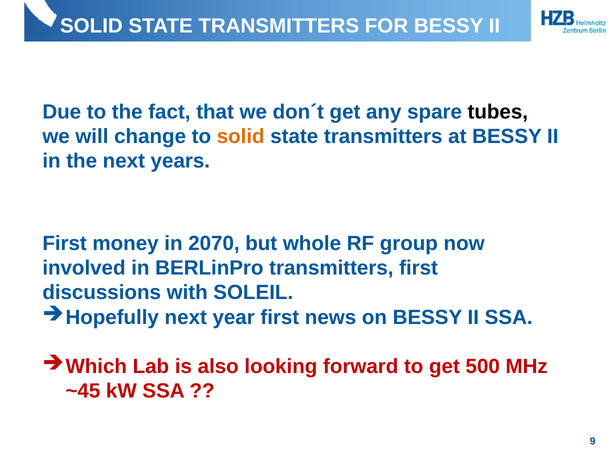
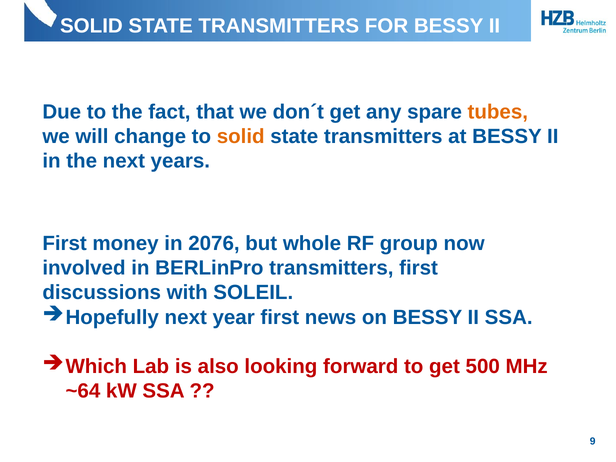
tubes colour: black -> orange
2070: 2070 -> 2076
~45: ~45 -> ~64
